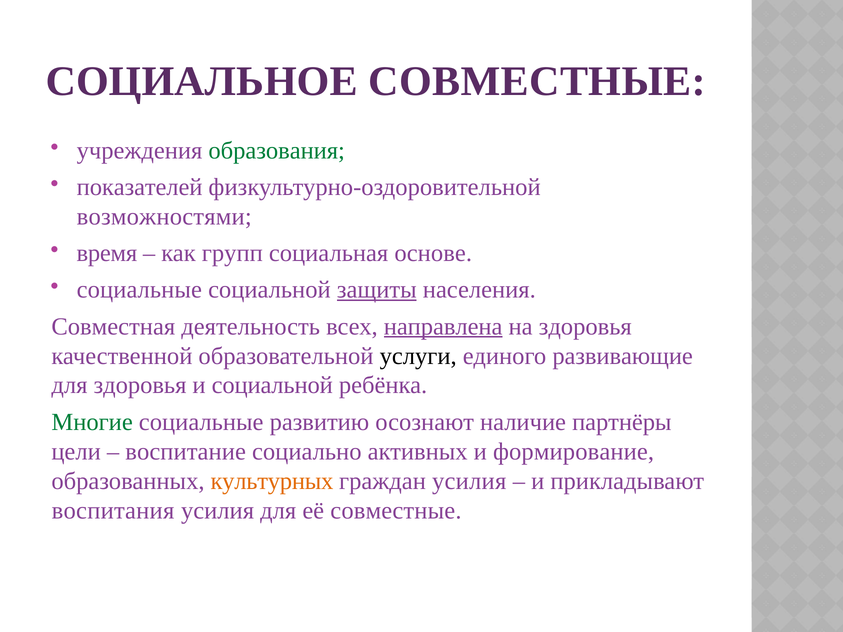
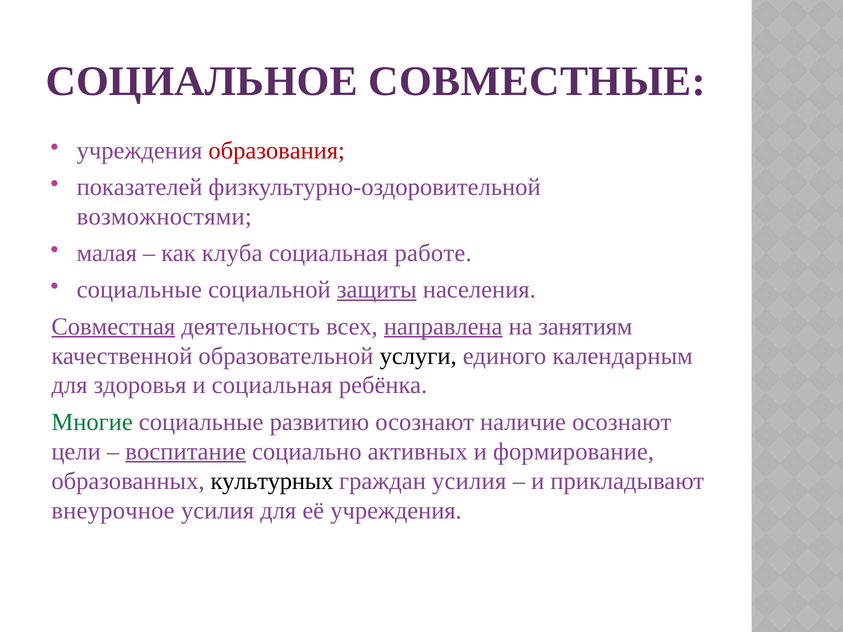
образования colour: green -> red
время: время -> малая
групп: групп -> клуба
основе: основе -> работе
Совместная underline: none -> present
на здоровья: здоровья -> занятиям
развивающие: развивающие -> календарным
и социальной: социальной -> социальная
наличие партнёры: партнёры -> осознают
воспитание underline: none -> present
культурных colour: orange -> black
воспитания: воспитания -> внеурочное
её совместные: совместные -> учреждения
